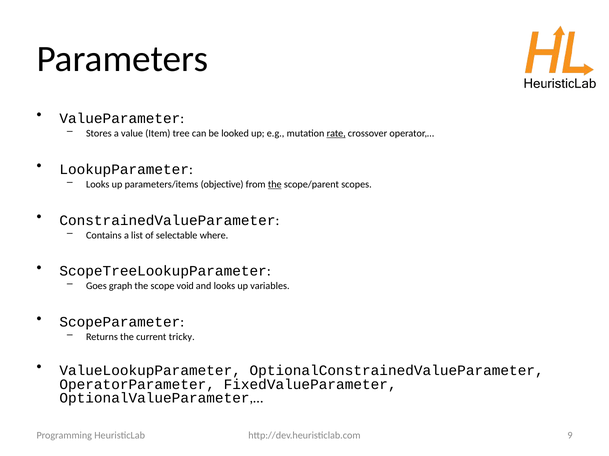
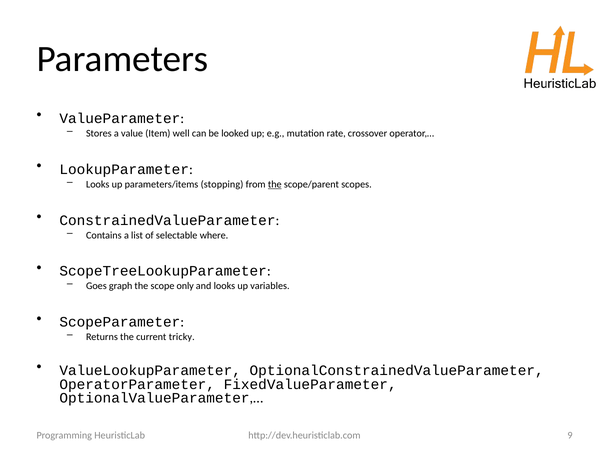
tree: tree -> well
rate underline: present -> none
objective: objective -> stopping
void: void -> only
